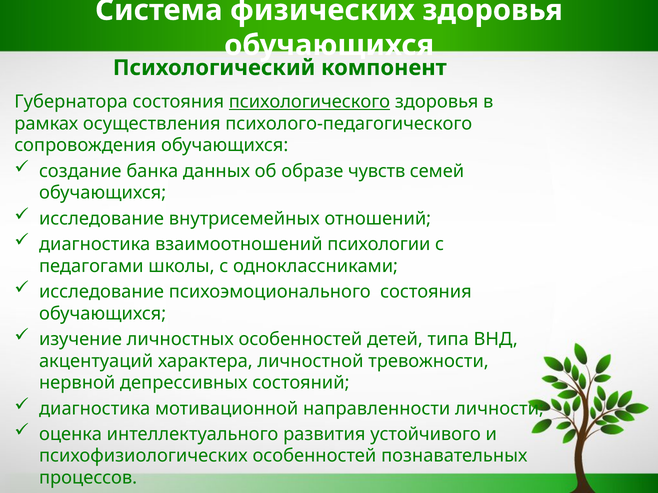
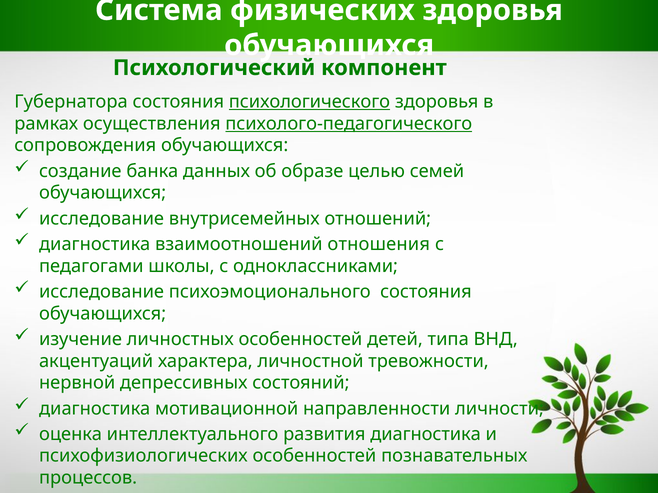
психолого-педагогического underline: none -> present
чувств: чувств -> целью
психологии: психологии -> отношения
развития устойчивого: устойчивого -> диагностика
